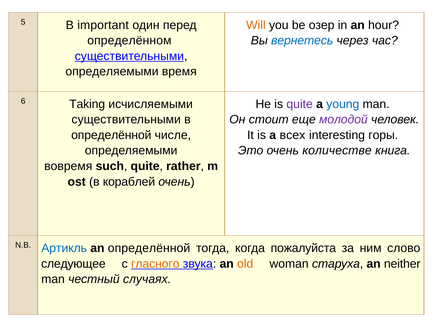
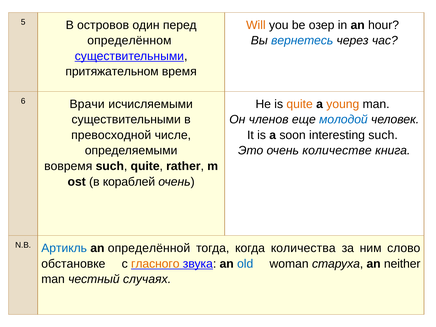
important: important -> островов
определяемыми at (112, 72): определяемыми -> притяжательном
Taking: Taking -> Врачи
quite at (300, 104) colour: purple -> orange
young colour: blue -> orange
стоит: стоит -> членов
молодой colour: purple -> blue
определённой at (111, 135): определённой -> превосходной
всех: всех -> soon
interesting горы: горы -> such
пожалуйста: пожалуйста -> количества
следующее: следующее -> обстановке
old colour: orange -> blue
